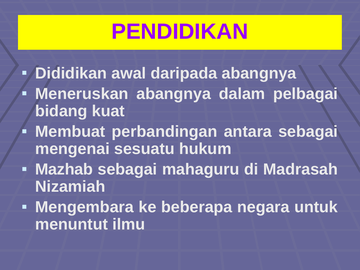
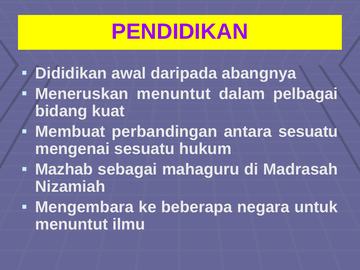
Meneruskan abangnya: abangnya -> menuntut
antara sebagai: sebagai -> sesuatu
